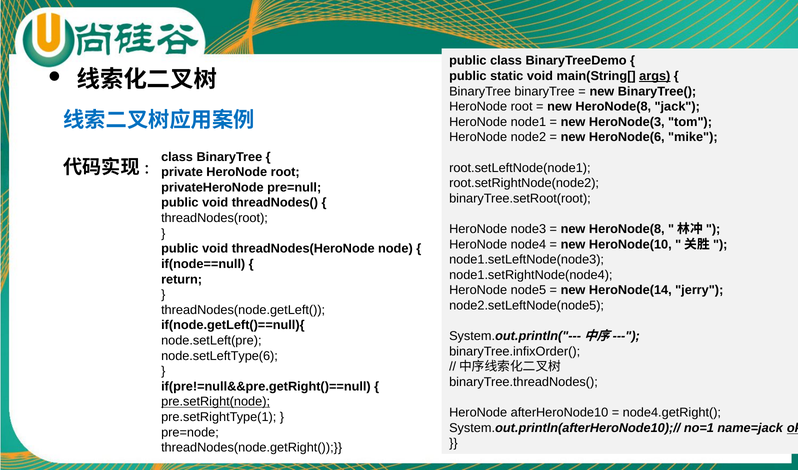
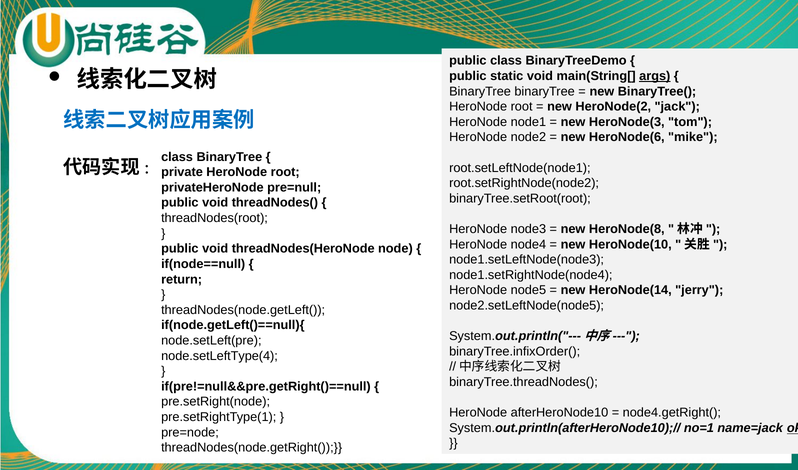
HeroNode(8 at (613, 107): HeroNode(8 -> HeroNode(2
node.setLeftType(6: node.setLeftType(6 -> node.setLeftType(4
pre.setRight(node underline: present -> none
